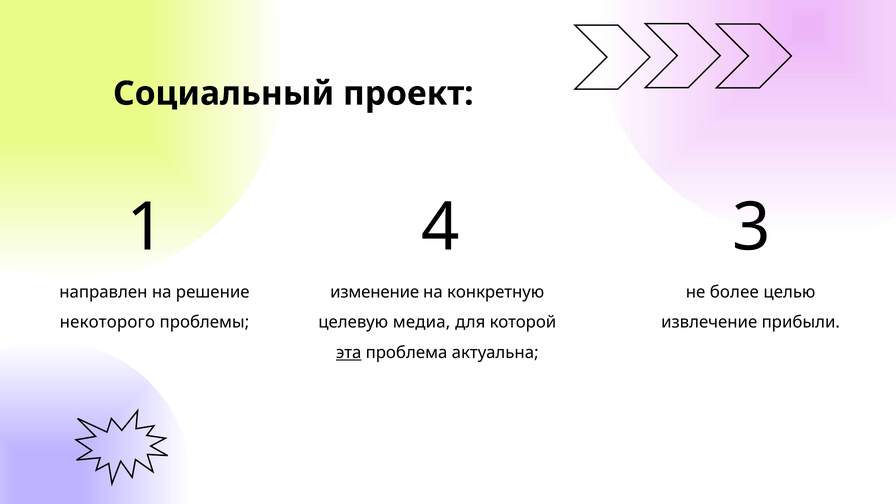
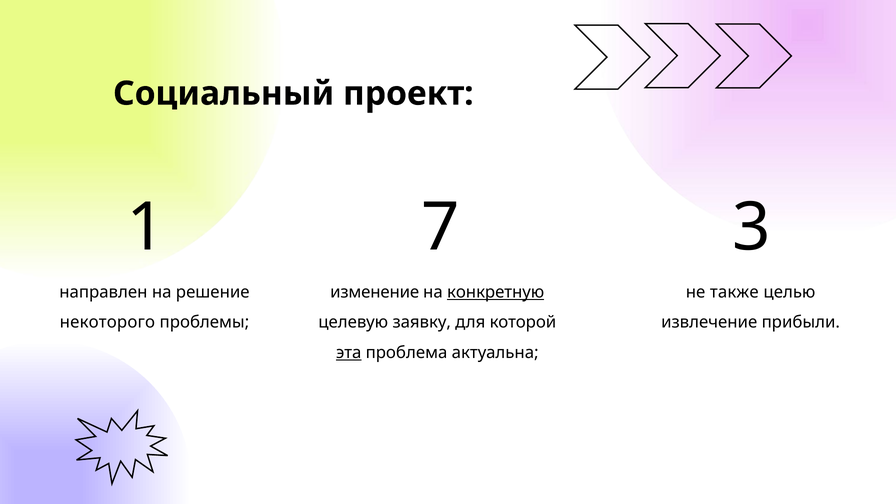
4: 4 -> 7
более: более -> также
конкретную underline: none -> present
медиа: медиа -> заявку
